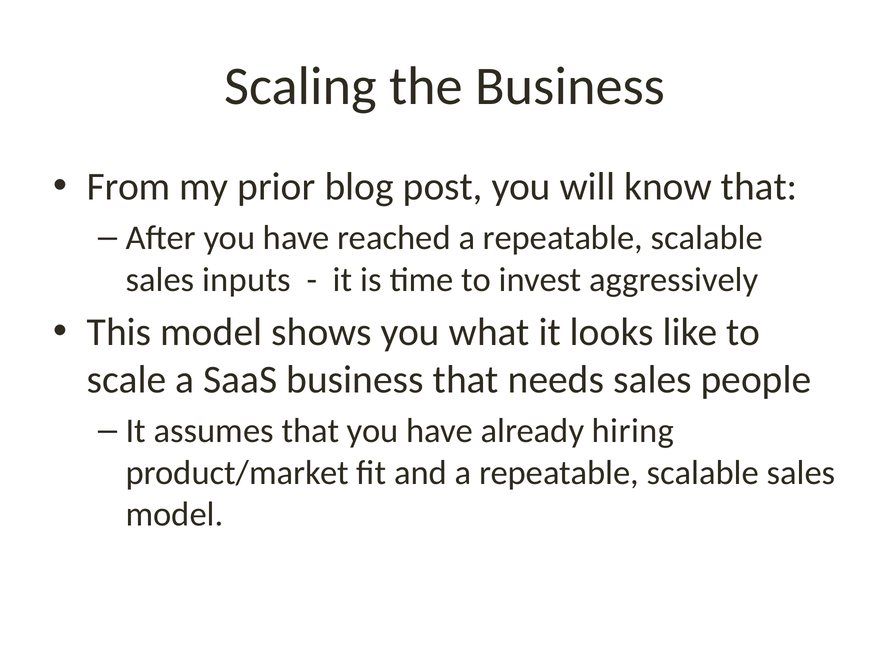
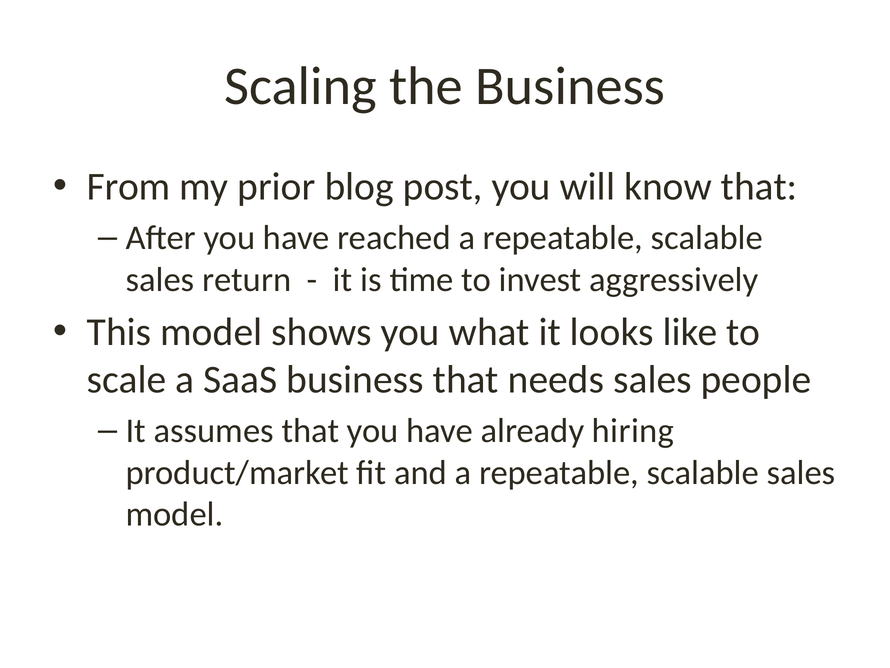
inputs: inputs -> return
